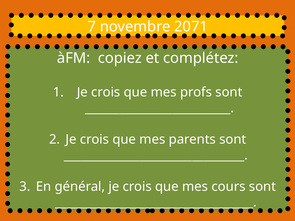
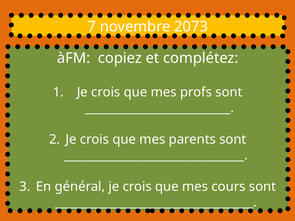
2071: 2071 -> 2073
